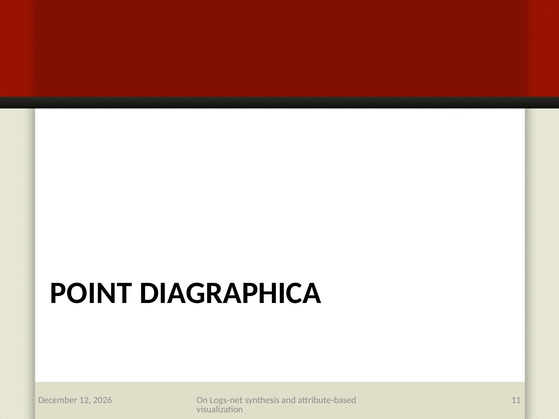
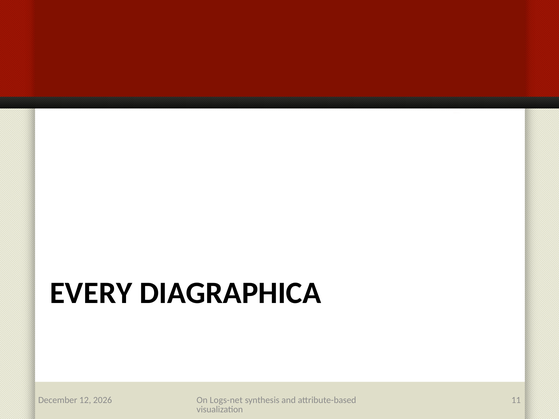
POINT: POINT -> EVERY
